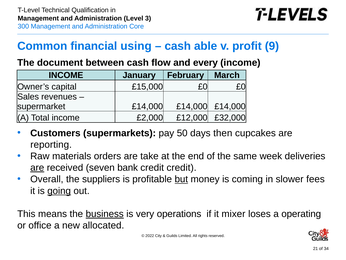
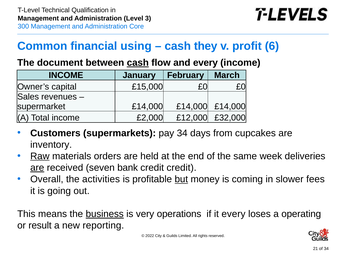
able: able -> they
9: 9 -> 6
cash at (138, 63) underline: none -> present
pay 50: 50 -> 34
then: then -> from
reporting: reporting -> inventory
Raw underline: none -> present
take: take -> held
suppliers: suppliers -> activities
going underline: present -> none
it mixer: mixer -> every
office: office -> result
allocated: allocated -> reporting
